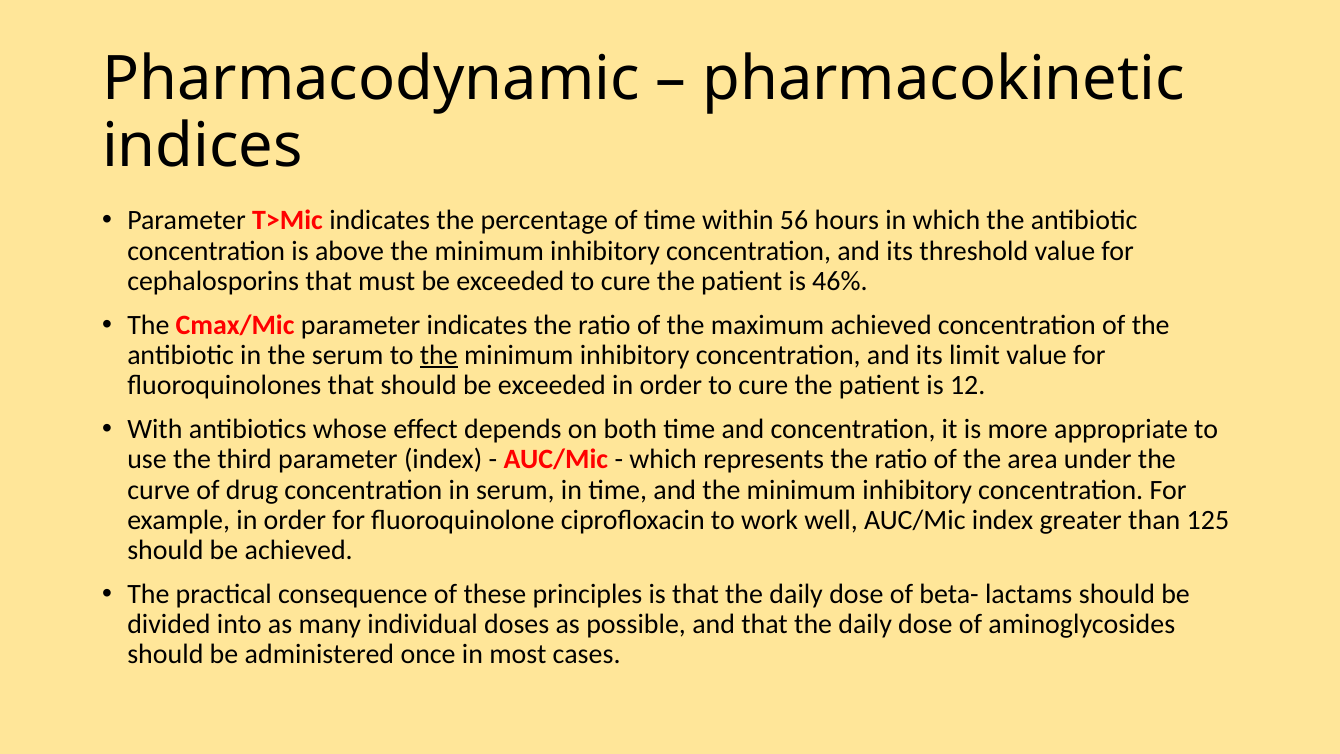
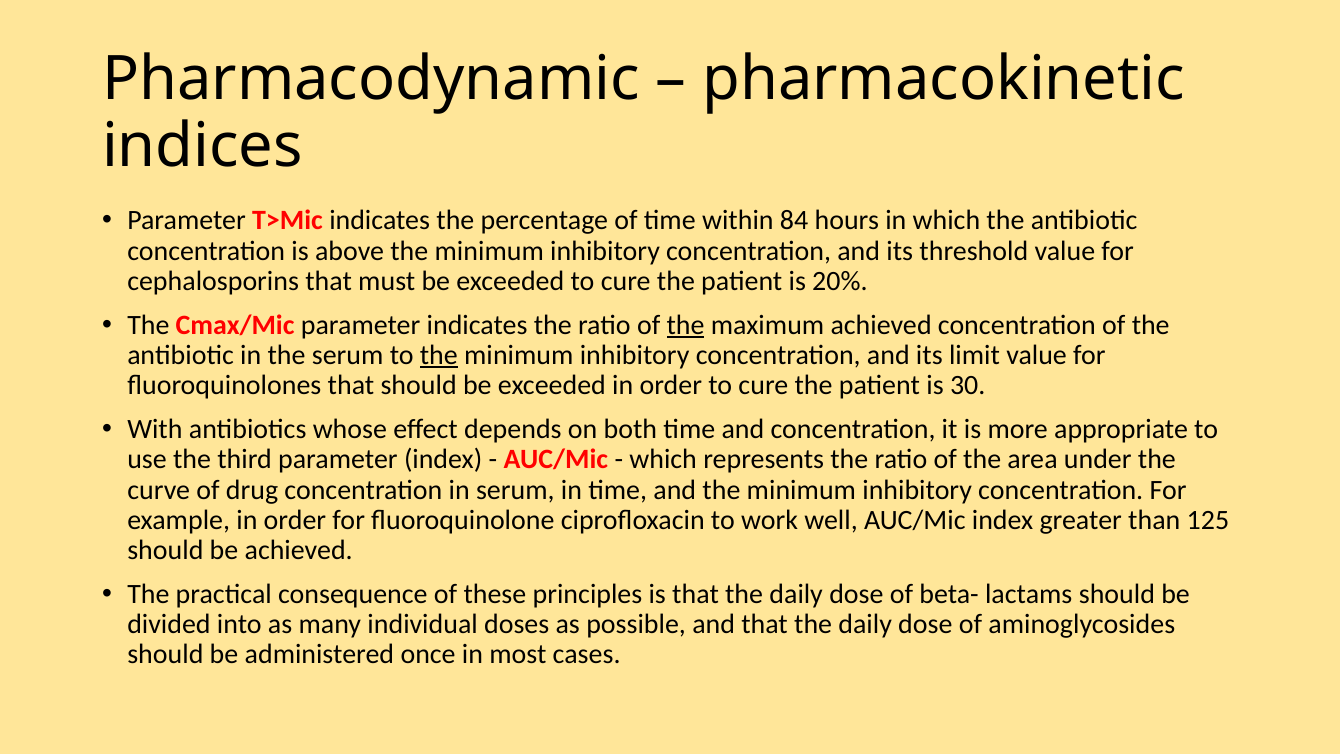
56: 56 -> 84
46%: 46% -> 20%
the at (686, 325) underline: none -> present
12: 12 -> 30
